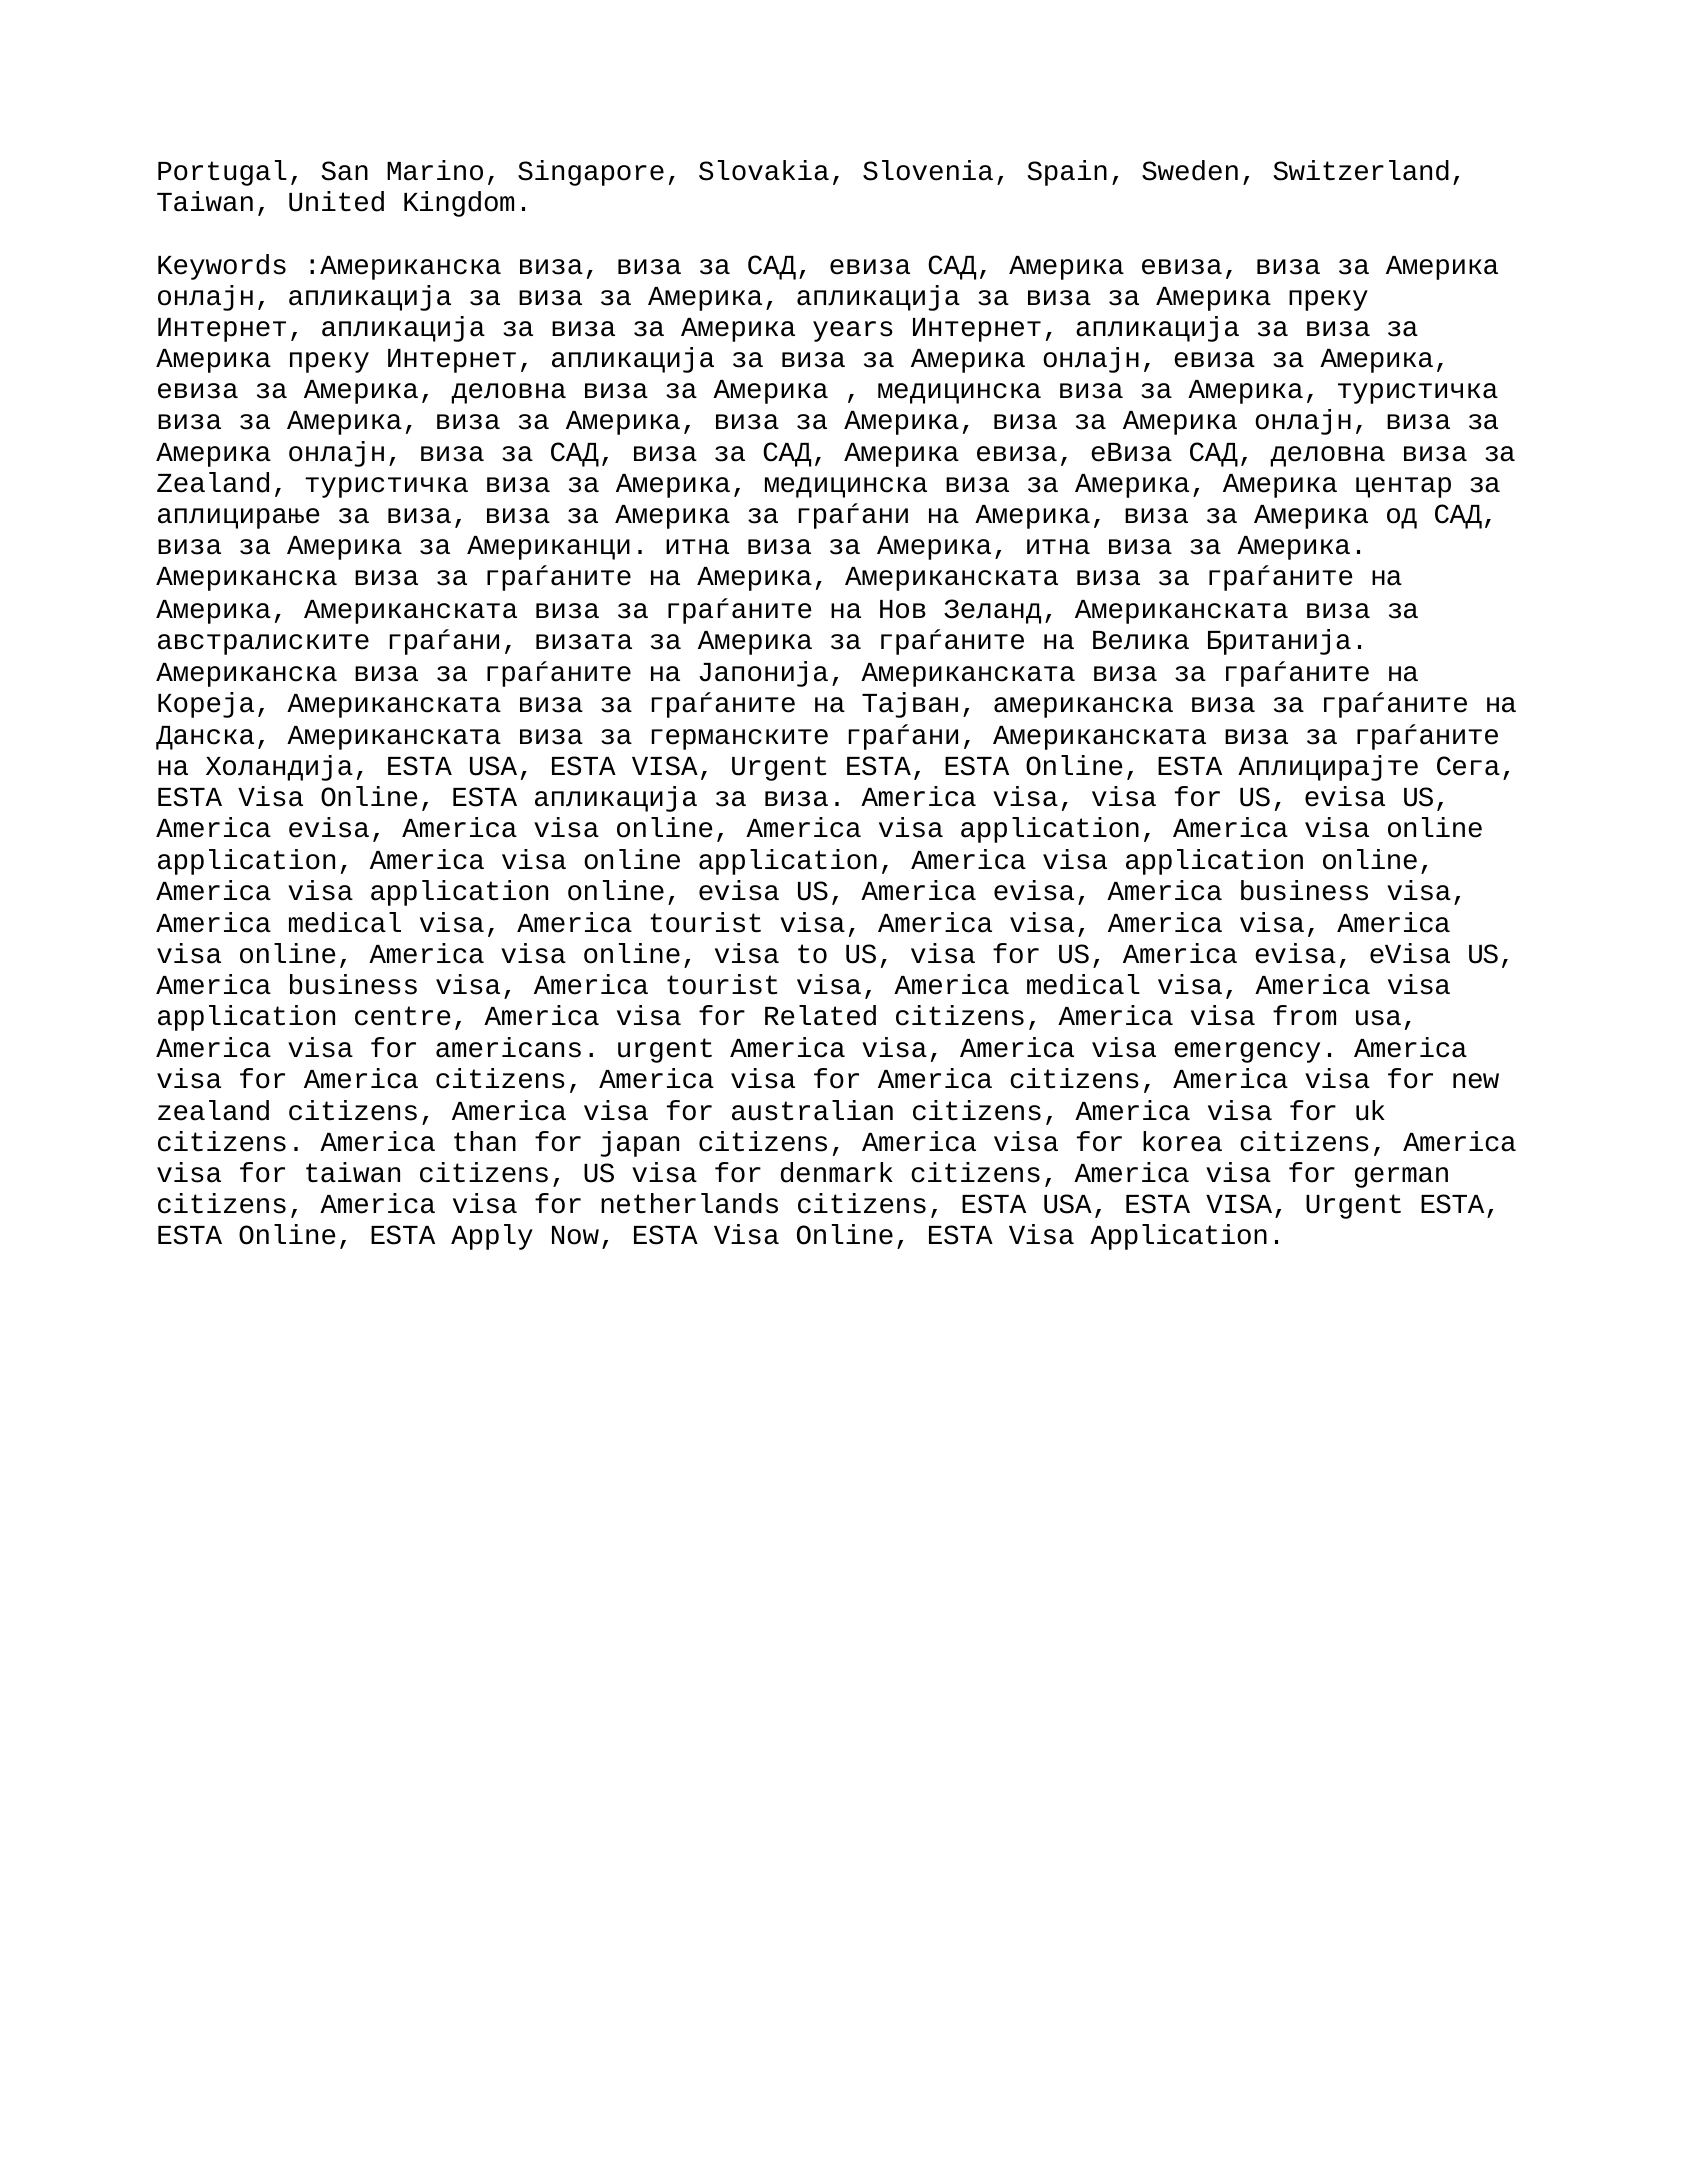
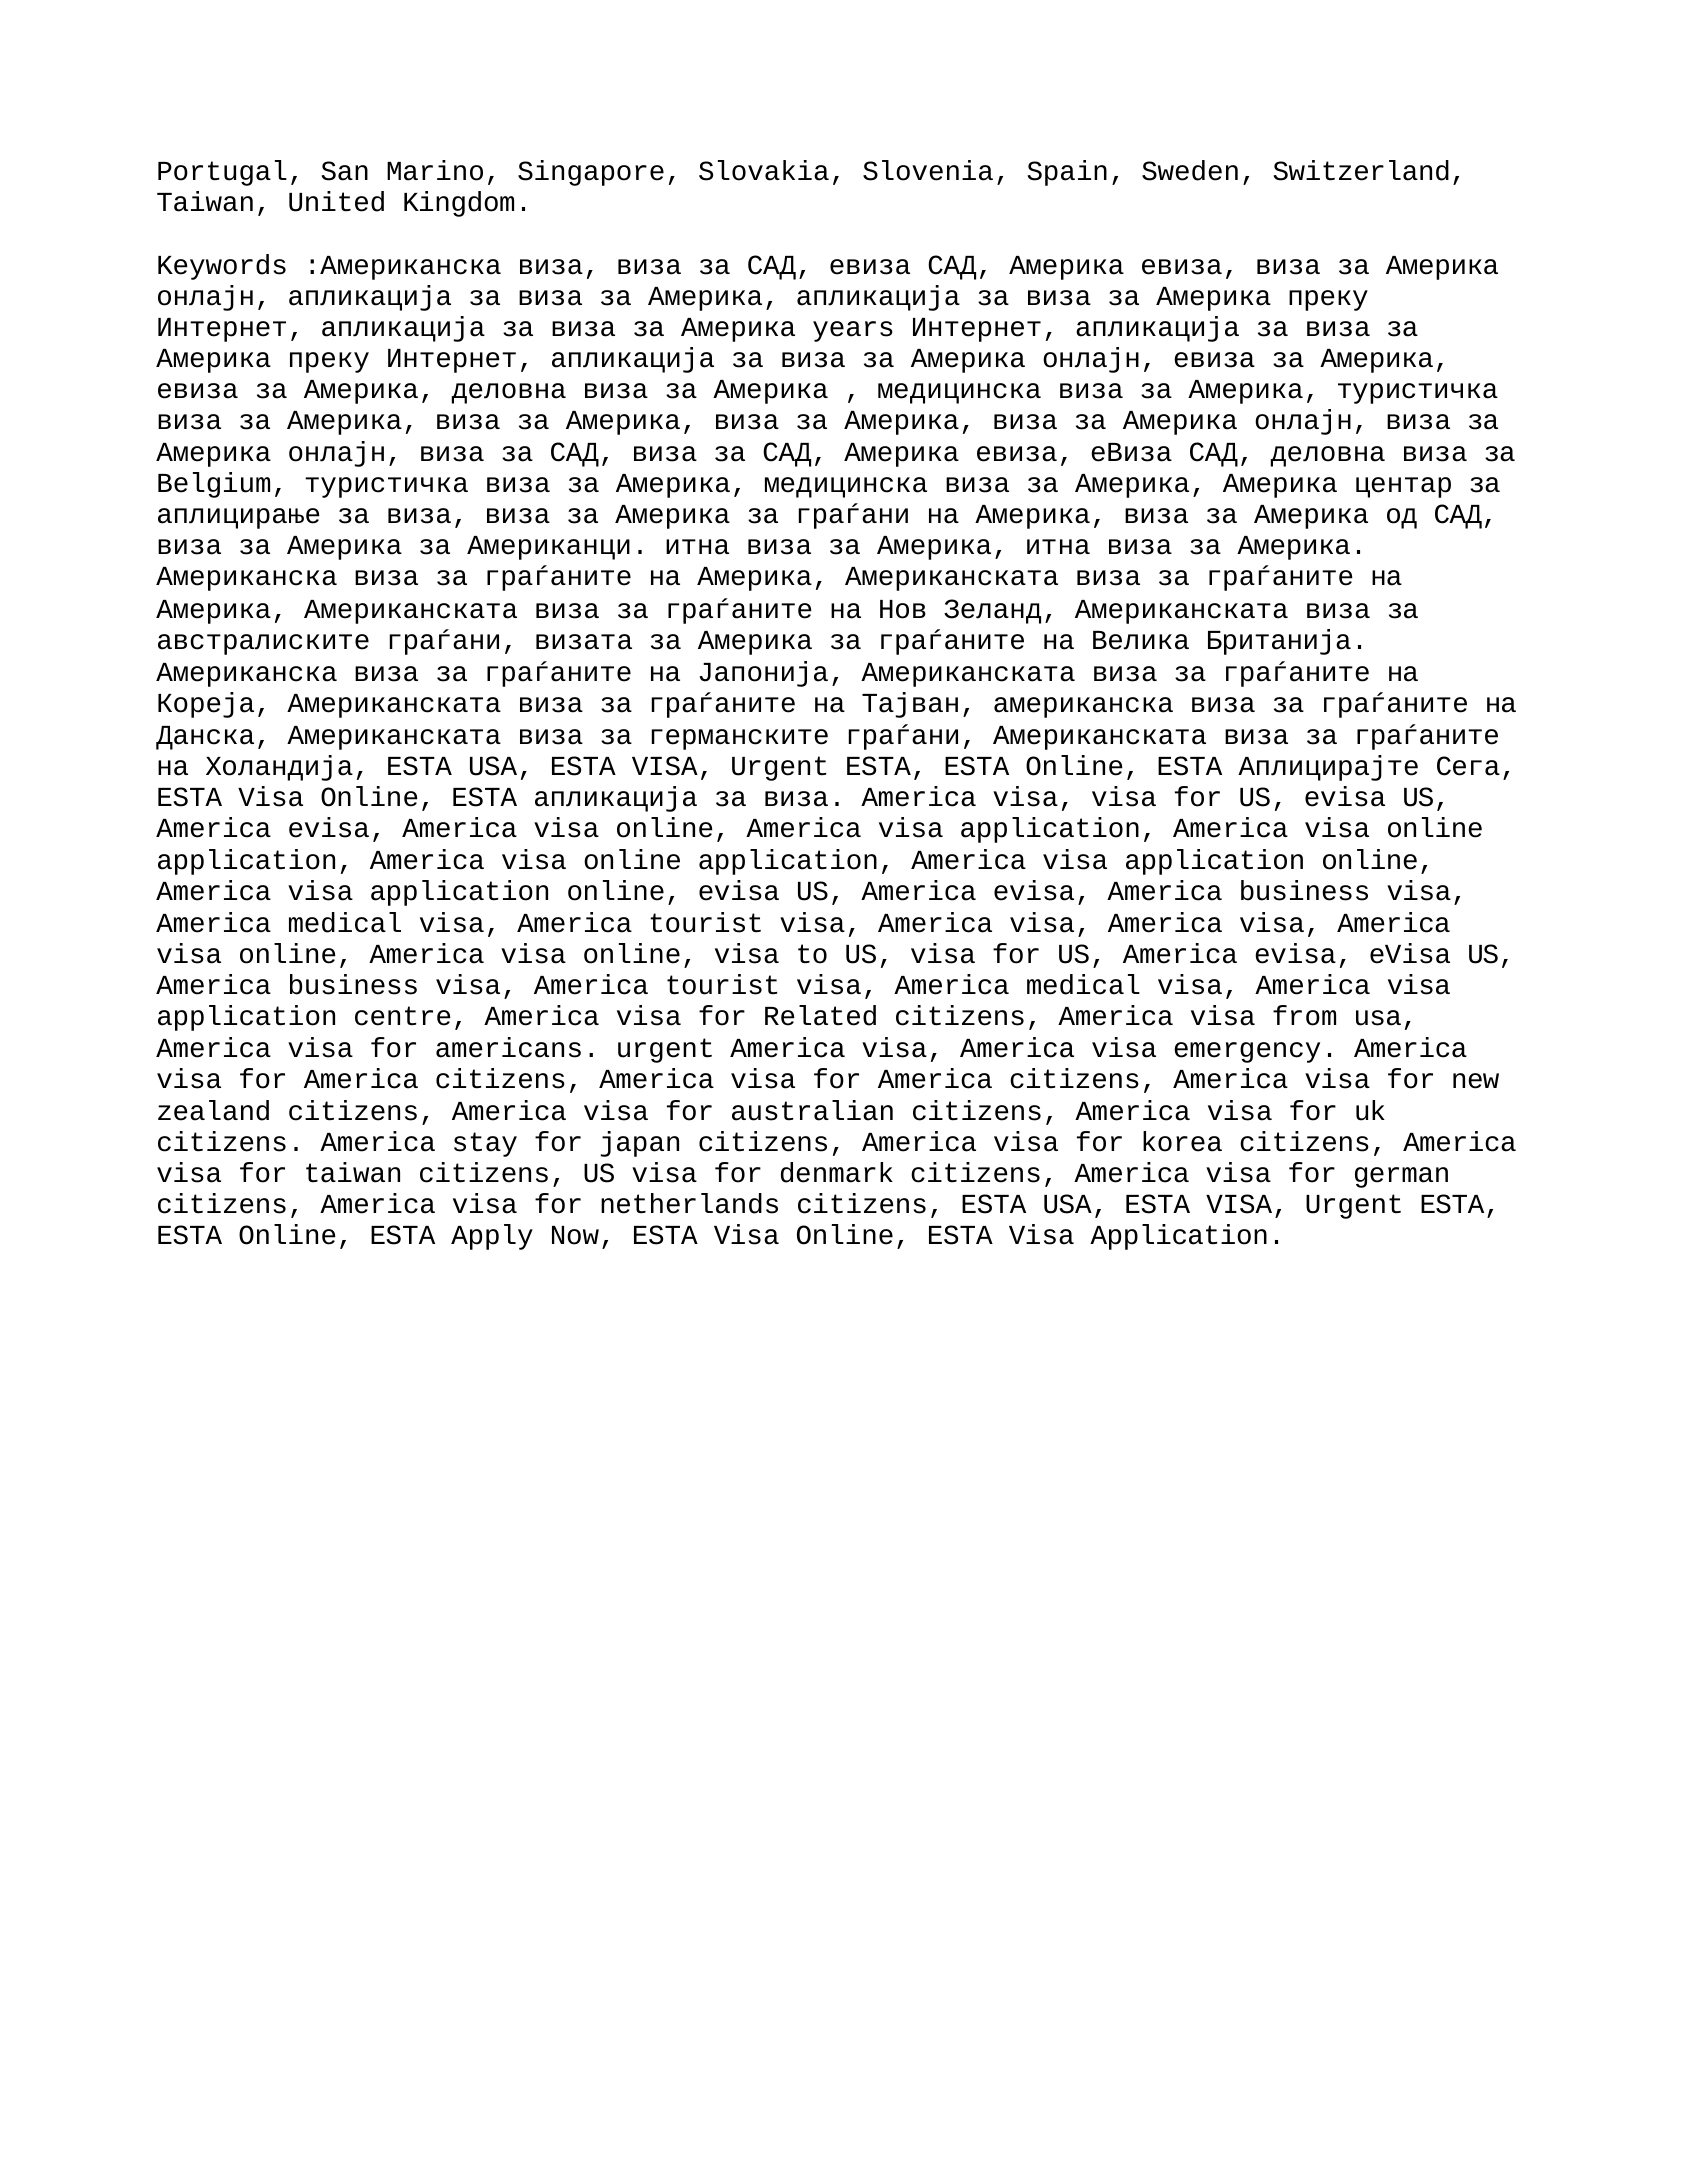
Zealand at (222, 483): Zealand -> Belgium
than: than -> stay
